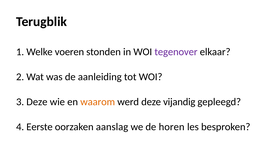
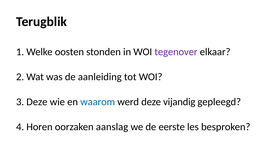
voeren: voeren -> oosten
waarom colour: orange -> blue
Eerste: Eerste -> Horen
horen: horen -> eerste
